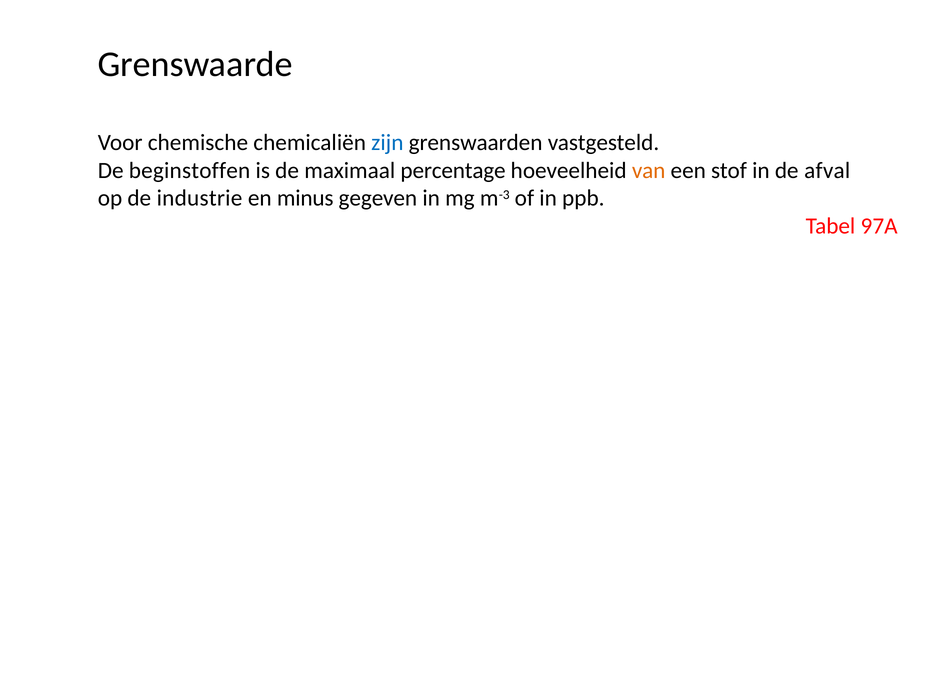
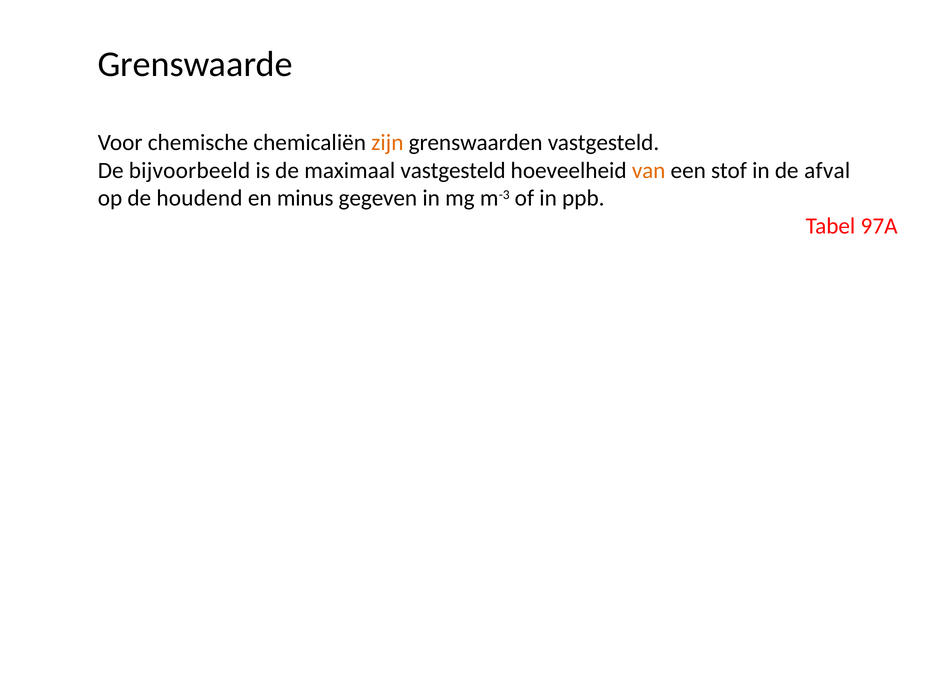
zijn colour: blue -> orange
beginstoffen: beginstoffen -> bijvoorbeeld
maximaal percentage: percentage -> vastgesteld
industrie: industrie -> houdend
